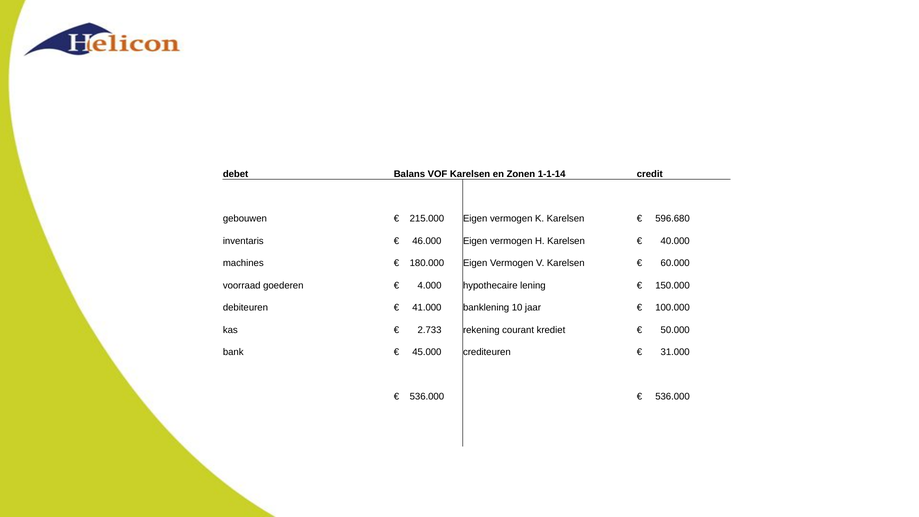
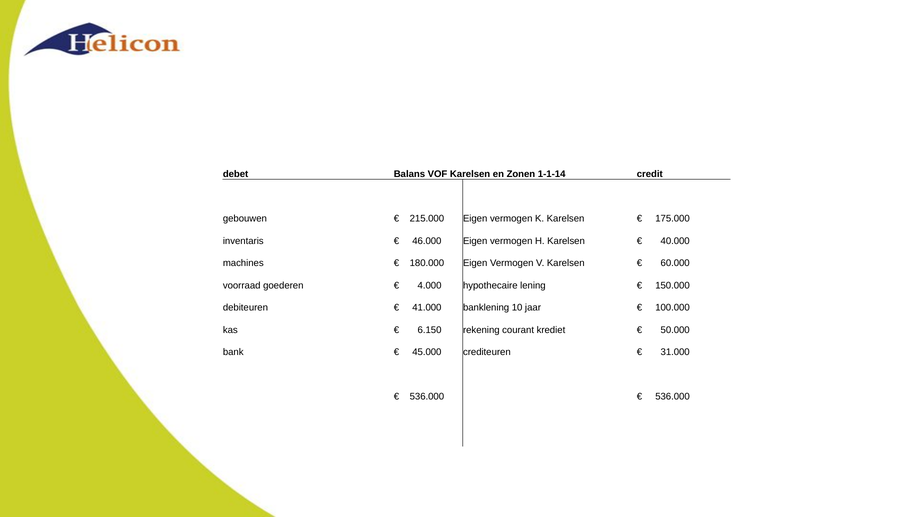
596.680: 596.680 -> 175.000
2.733: 2.733 -> 6.150
